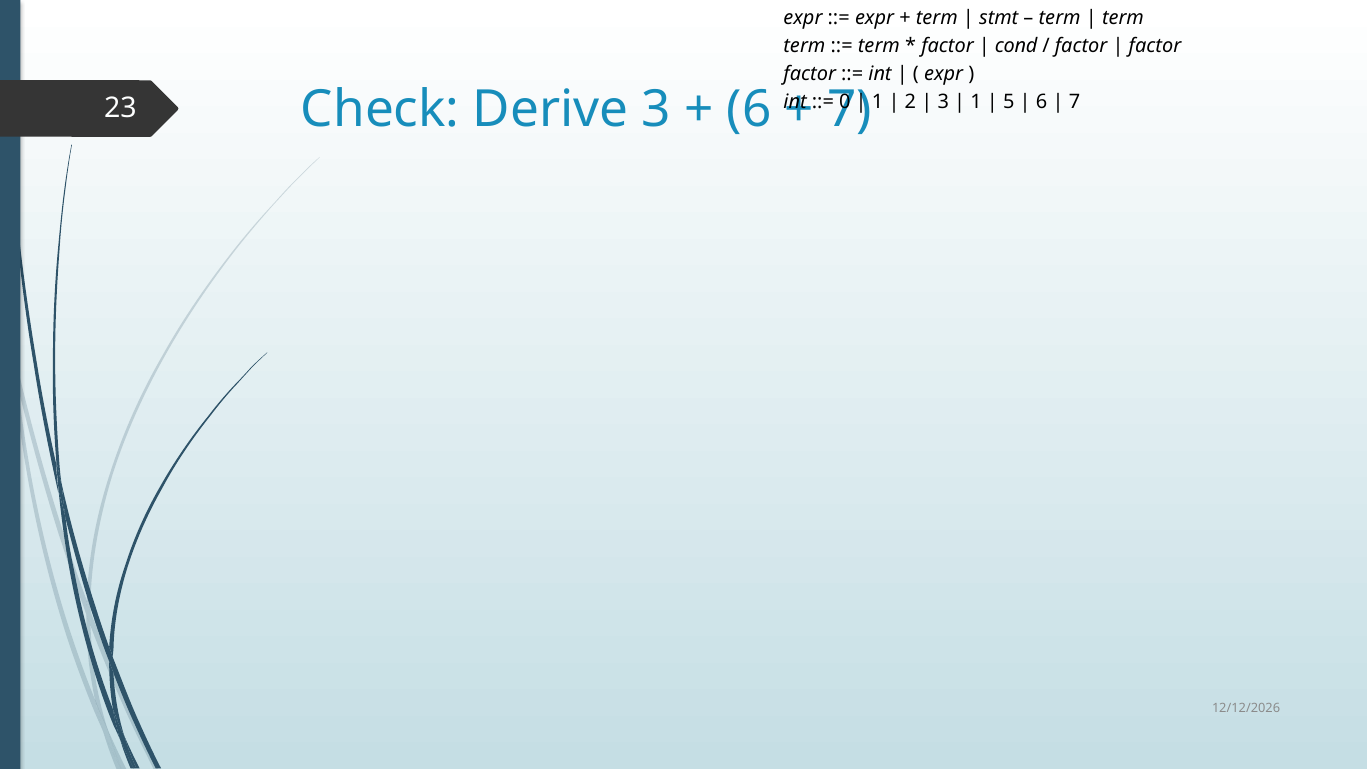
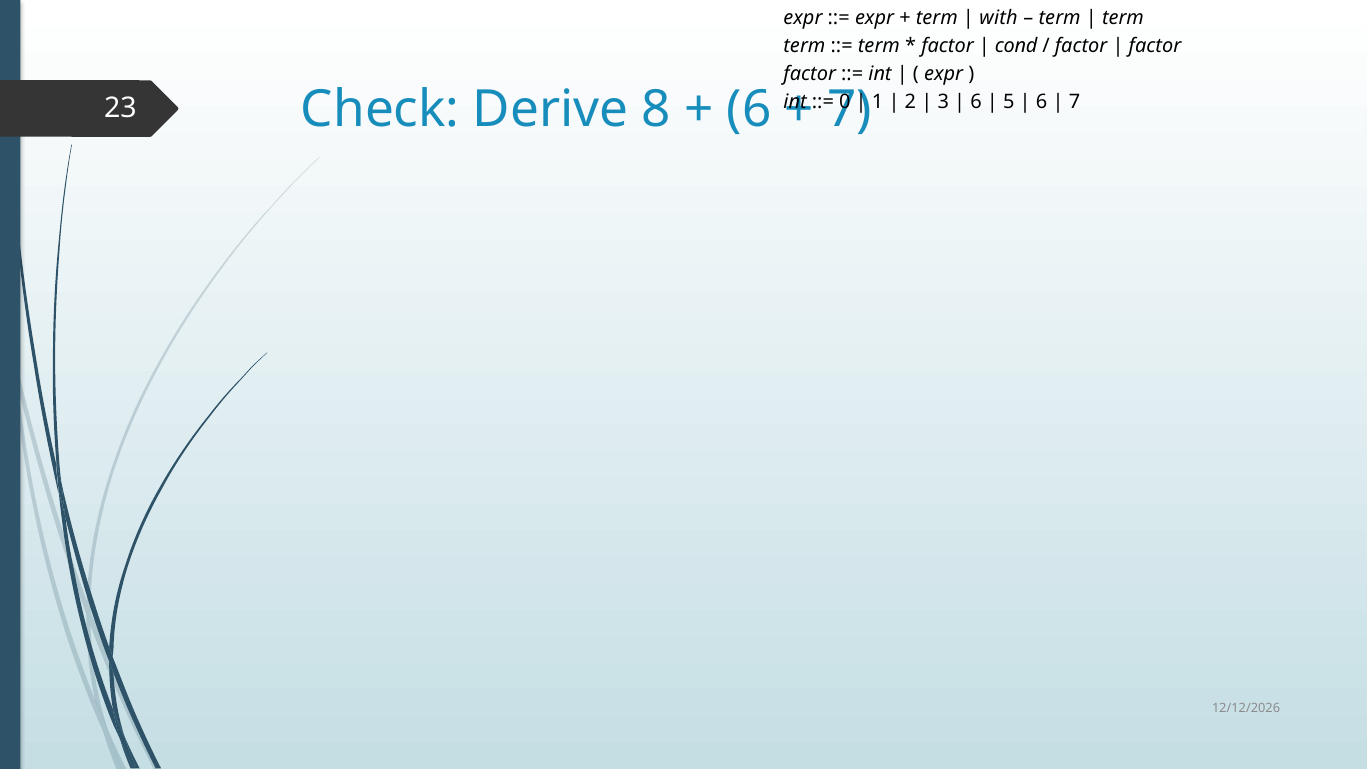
stmt: stmt -> with
Derive 3: 3 -> 8
1 at (976, 102): 1 -> 6
